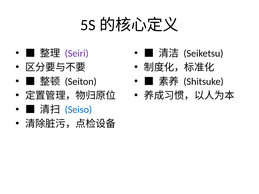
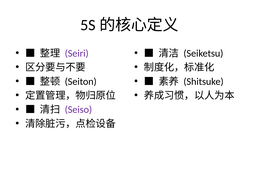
Seiso colour: blue -> purple
